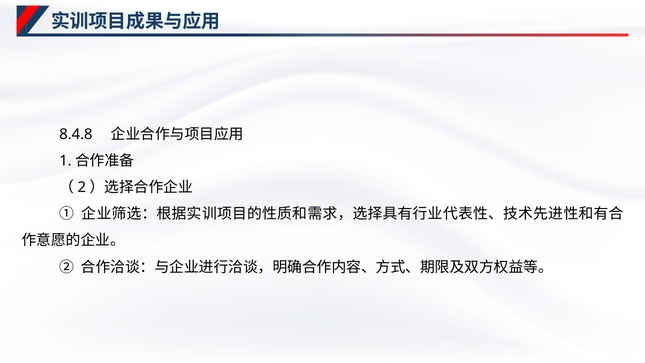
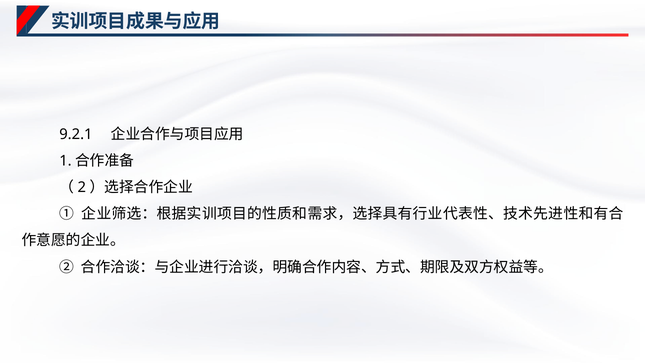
8.4.8: 8.4.8 -> 9.2.1
